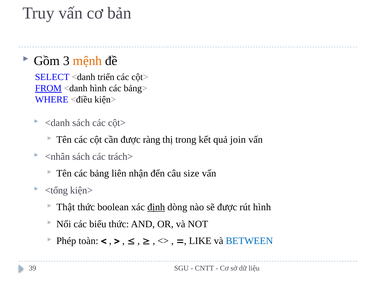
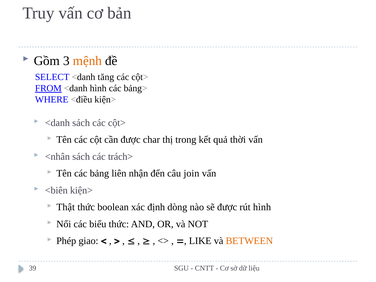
triển: triển -> tăng
ràng: ràng -> char
join: join -> thời
size: size -> join
<tổng: <tổng -> <biên
định underline: present -> none
toàn: toàn -> giao
BETWEEN colour: blue -> orange
